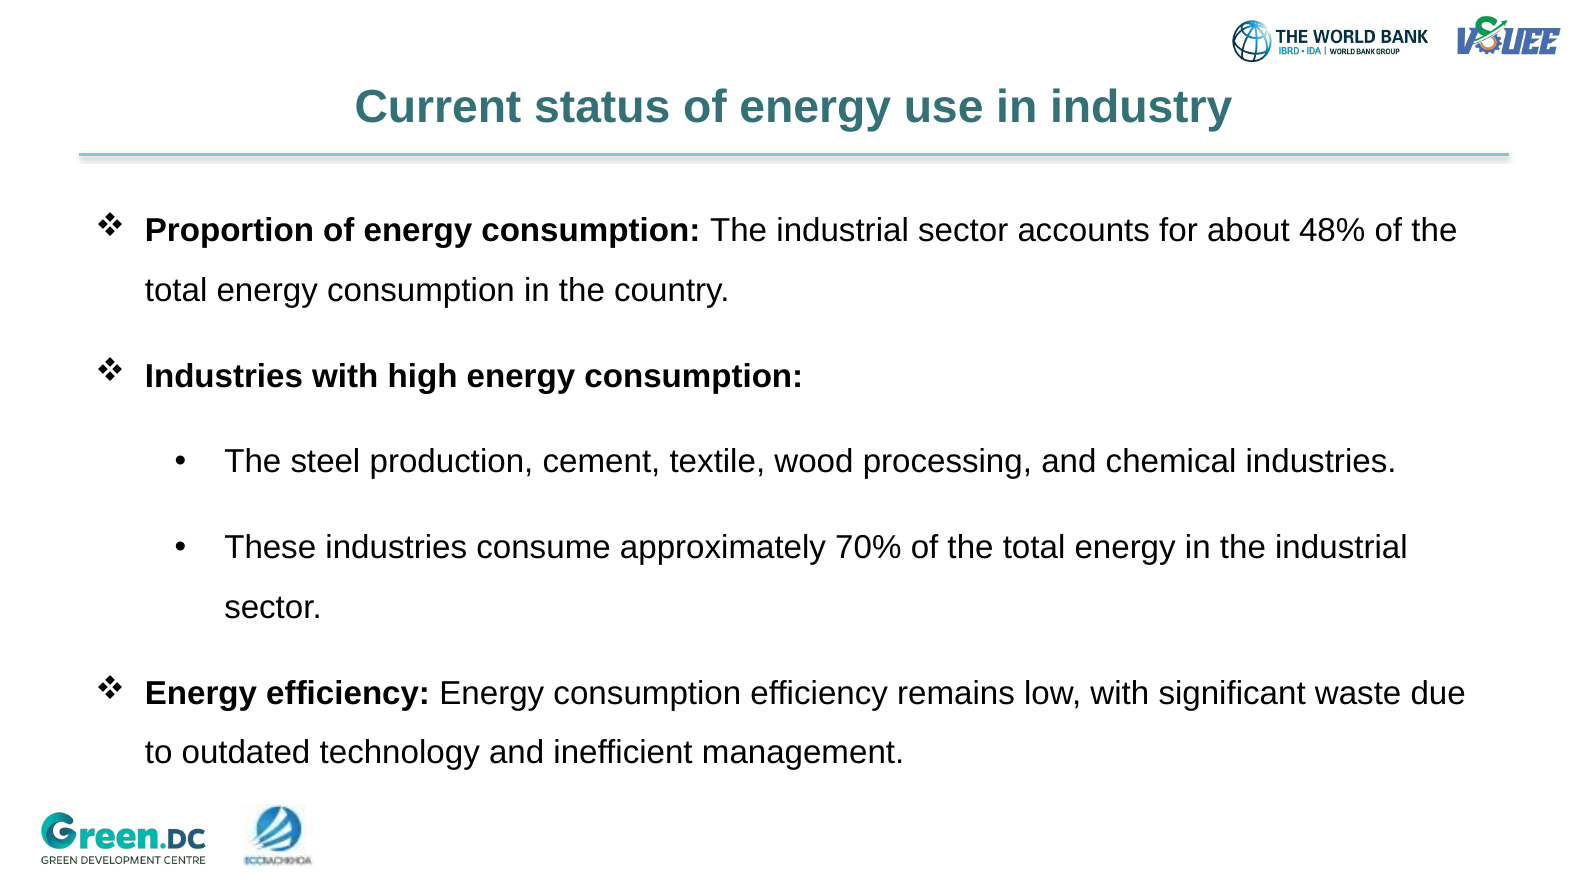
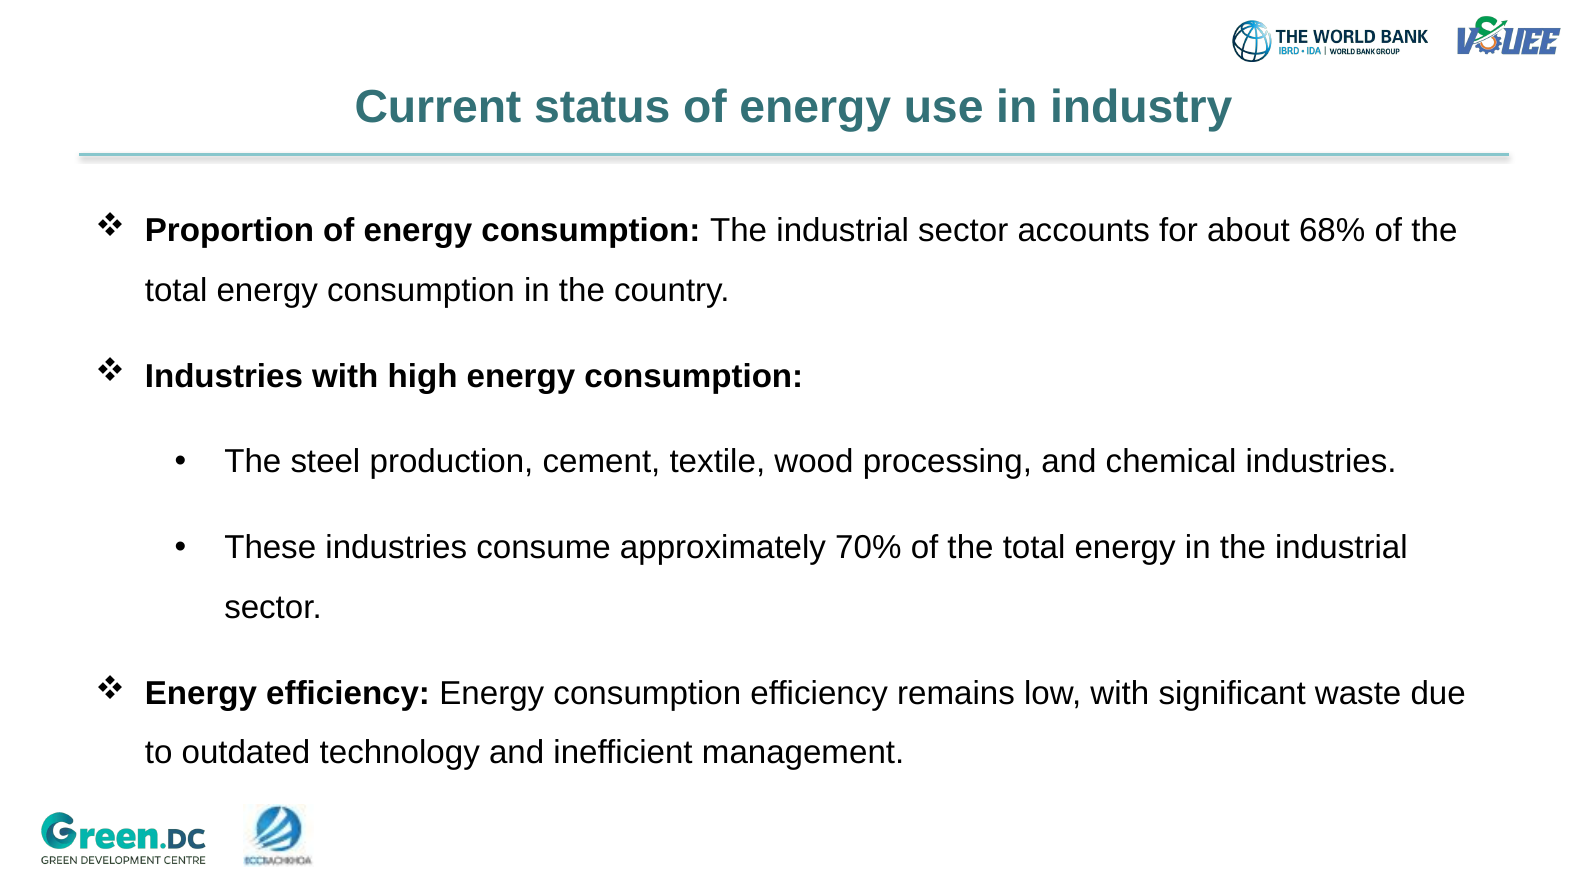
48%: 48% -> 68%
